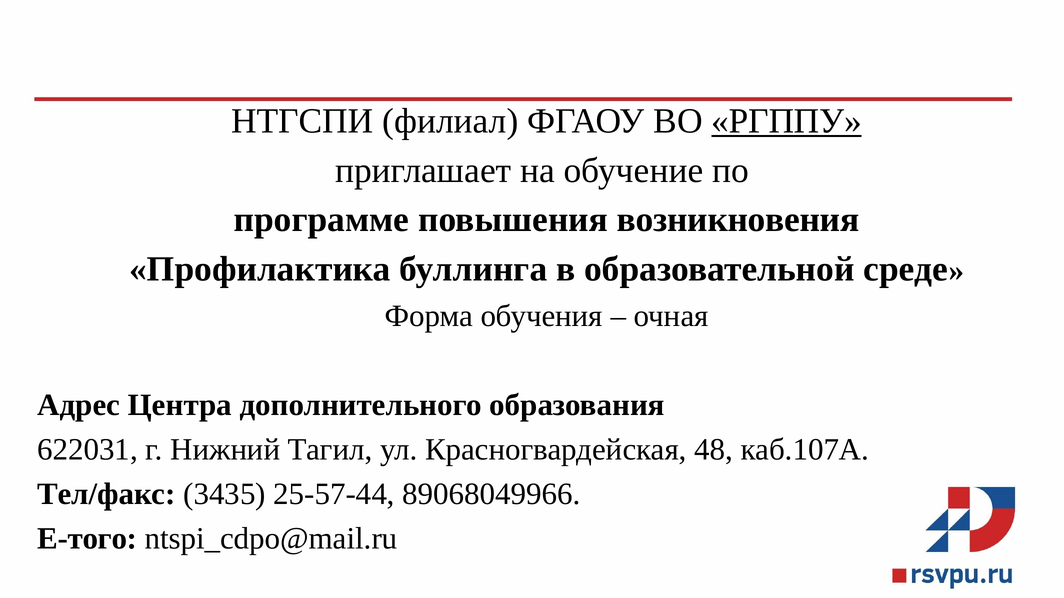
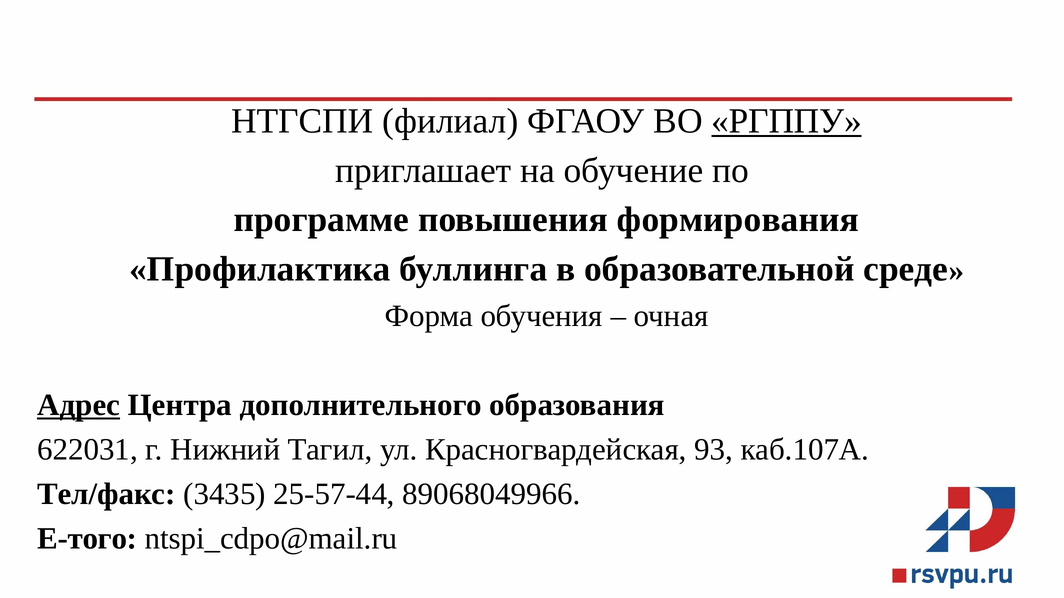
возникновения: возникновения -> формирования
Адрес underline: none -> present
48: 48 -> 93
